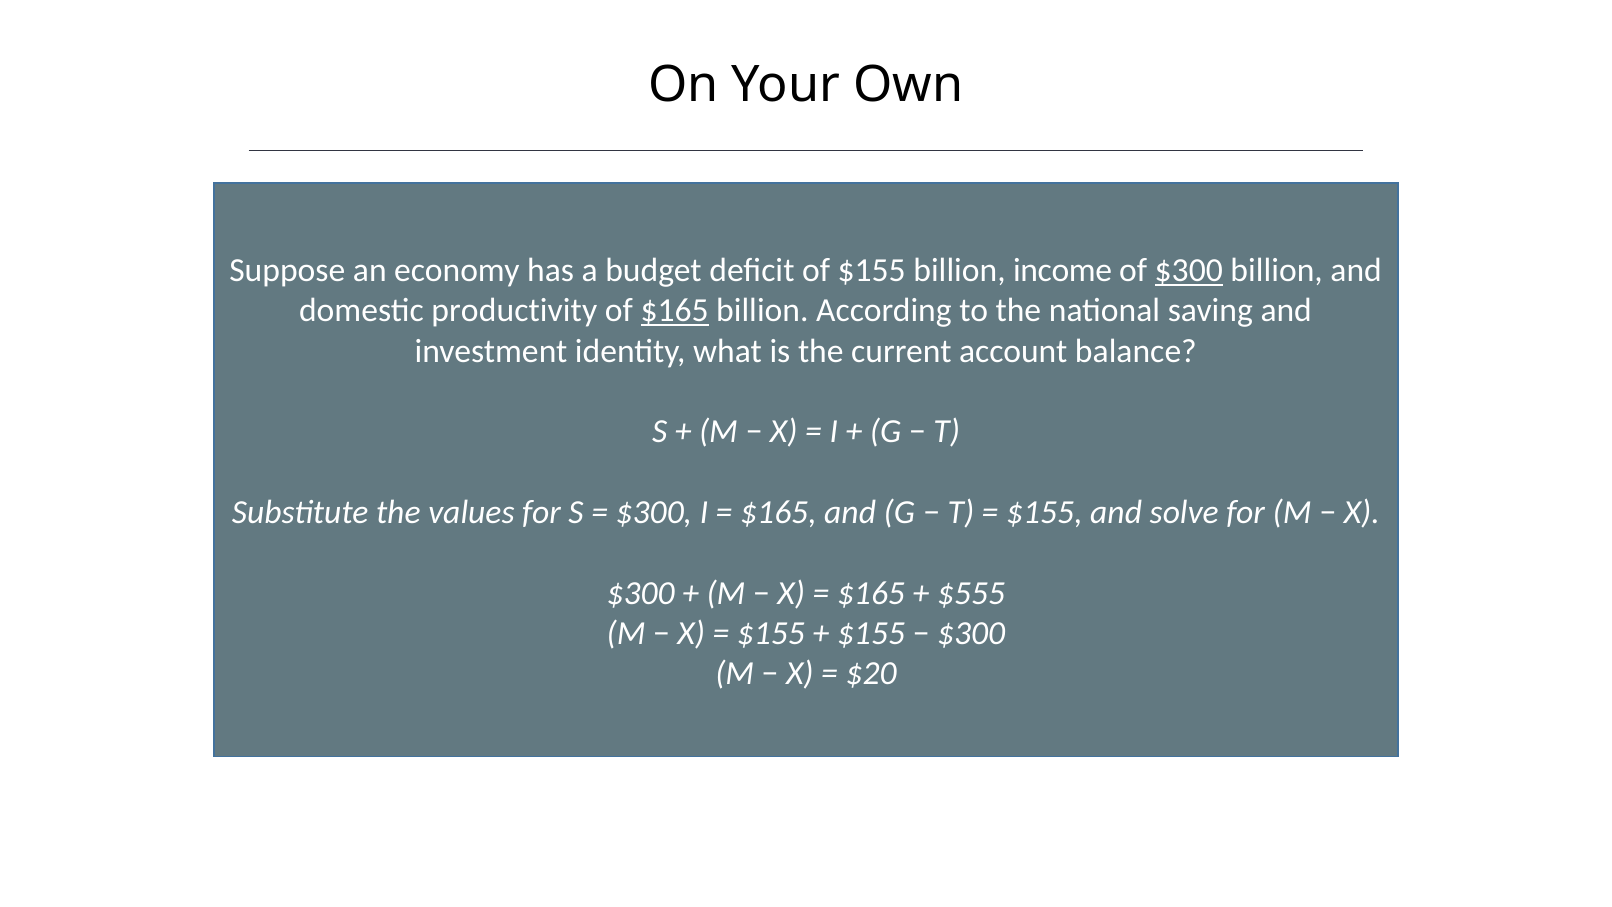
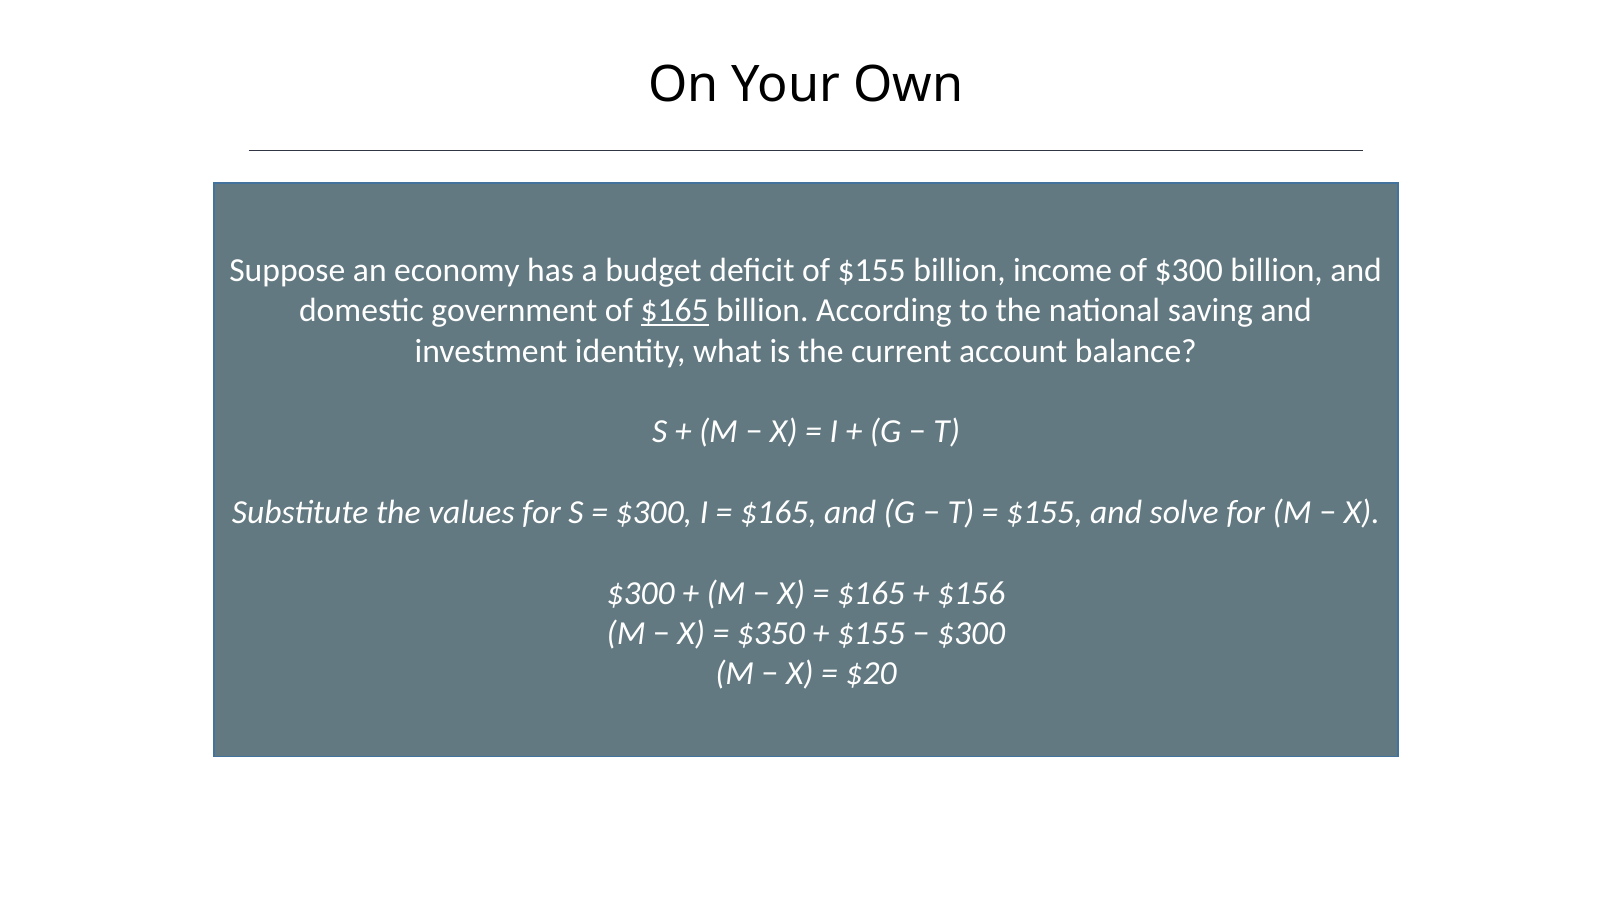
$300 at (1189, 270) underline: present -> none
productivity: productivity -> government
$555: $555 -> $156
$155 at (771, 633): $155 -> $350
